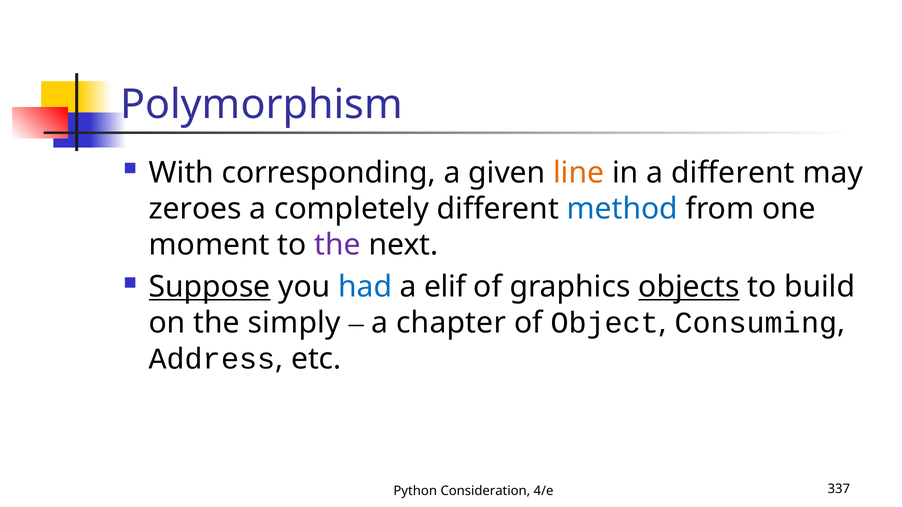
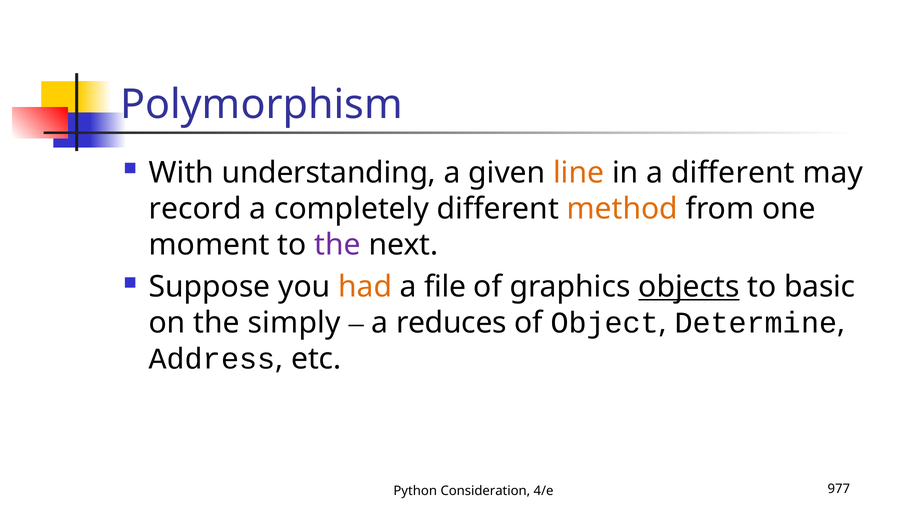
corresponding: corresponding -> understanding
zeroes: zeroes -> record
method colour: blue -> orange
Suppose underline: present -> none
had colour: blue -> orange
elif: elif -> file
build: build -> basic
chapter: chapter -> reduces
Consuming: Consuming -> Determine
337: 337 -> 977
